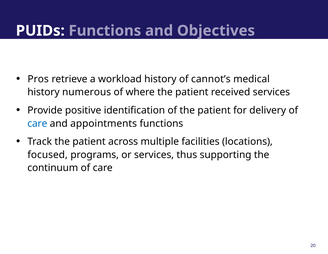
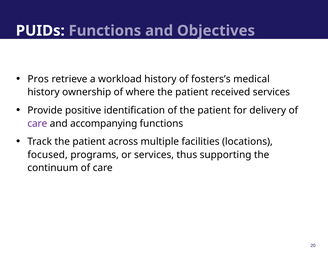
cannot’s: cannot’s -> fosters’s
numerous: numerous -> ownership
care at (37, 123) colour: blue -> purple
appointments: appointments -> accompanying
